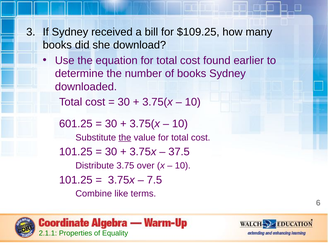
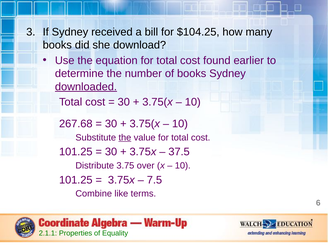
$109.25: $109.25 -> $104.25
downloaded underline: none -> present
601.25: 601.25 -> 267.68
